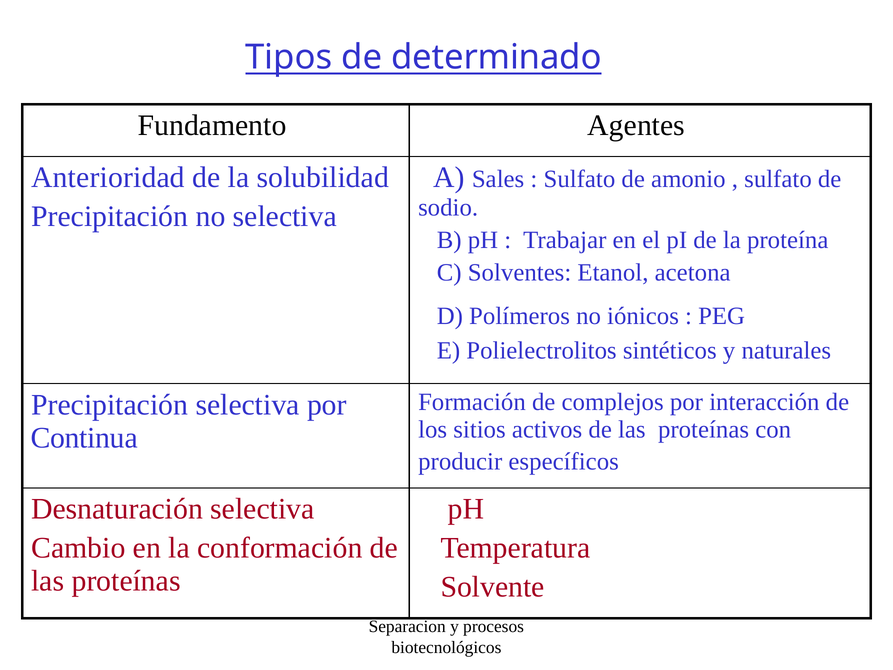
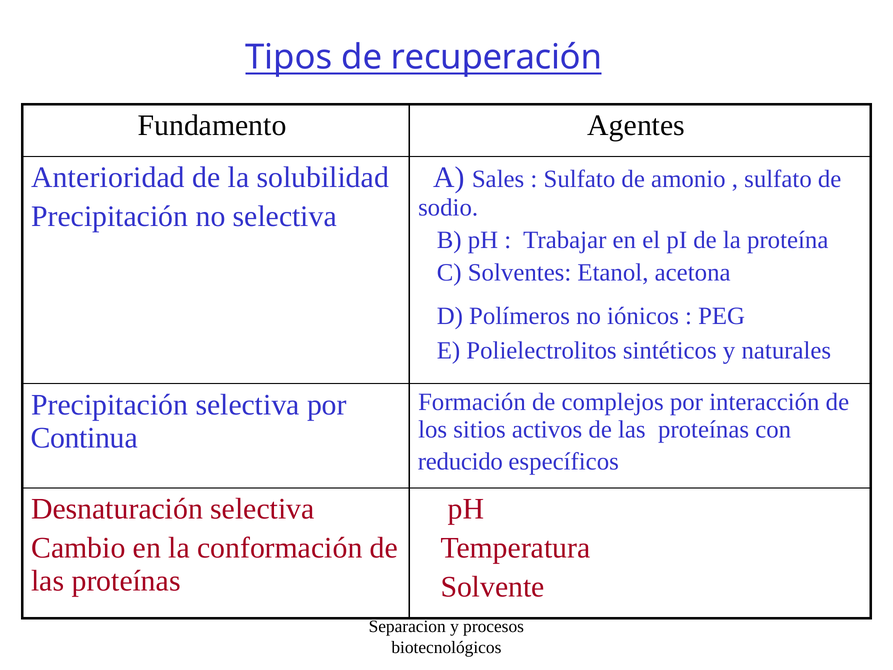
determinado: determinado -> recuperación
producir: producir -> reducido
